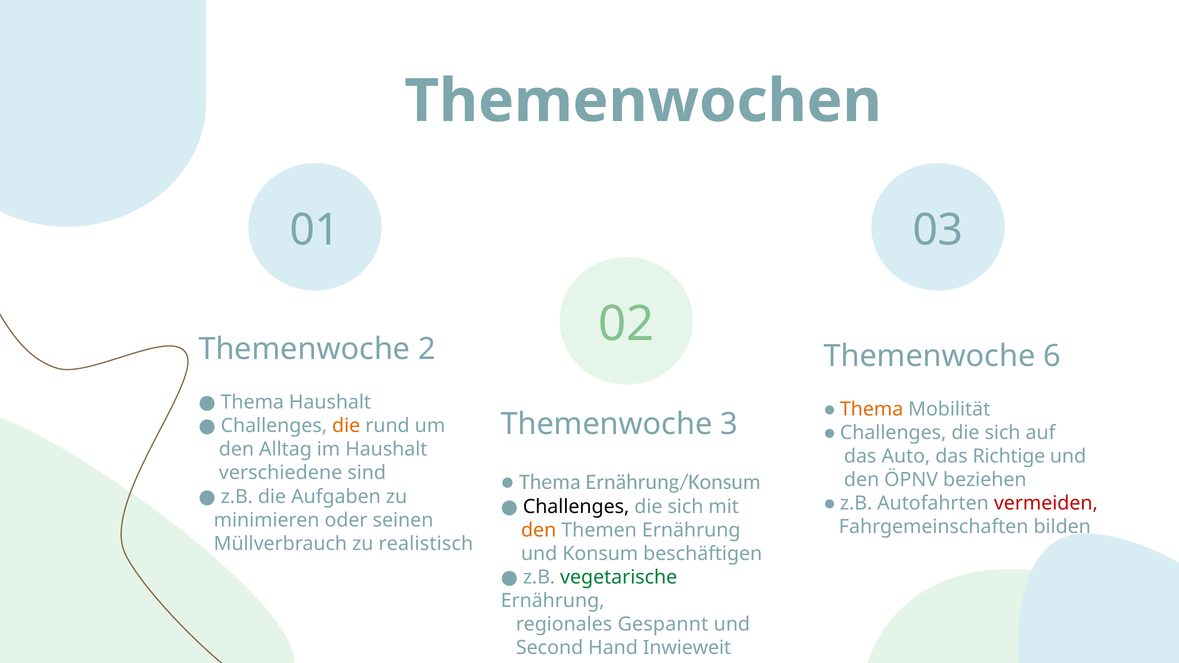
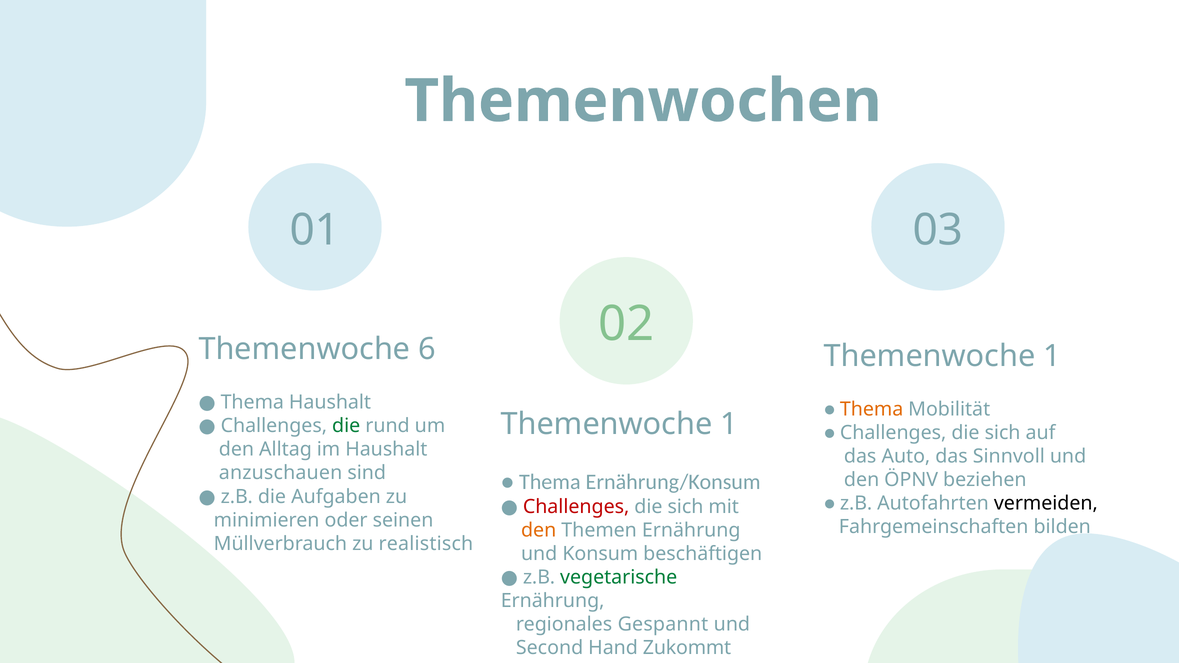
2: 2 -> 6
6 at (1052, 356): 6 -> 1
3 at (729, 424): 3 -> 1
die at (346, 426) colour: orange -> green
Richtige: Richtige -> Sinnvoll
verschiedene: verschiedene -> anzuschauen
vermeiden colour: red -> black
Challenges at (576, 507) colour: black -> red
Inwieweit: Inwieweit -> Zukommt
